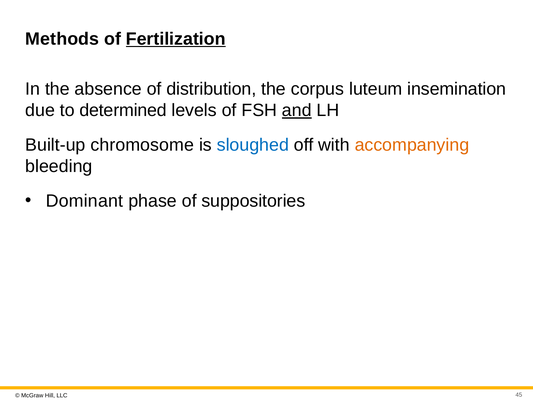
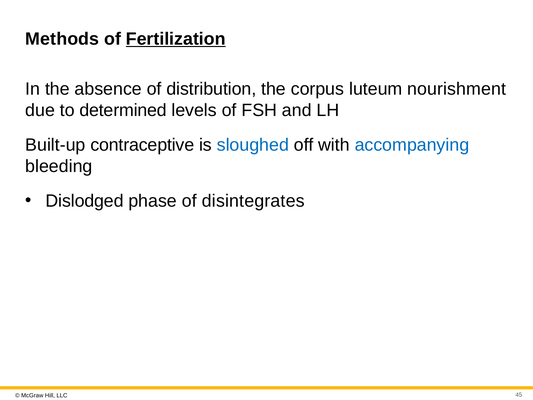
insemination: insemination -> nourishment
and underline: present -> none
chromosome: chromosome -> contraceptive
accompanying colour: orange -> blue
Dominant: Dominant -> Dislodged
suppositories: suppositories -> disintegrates
